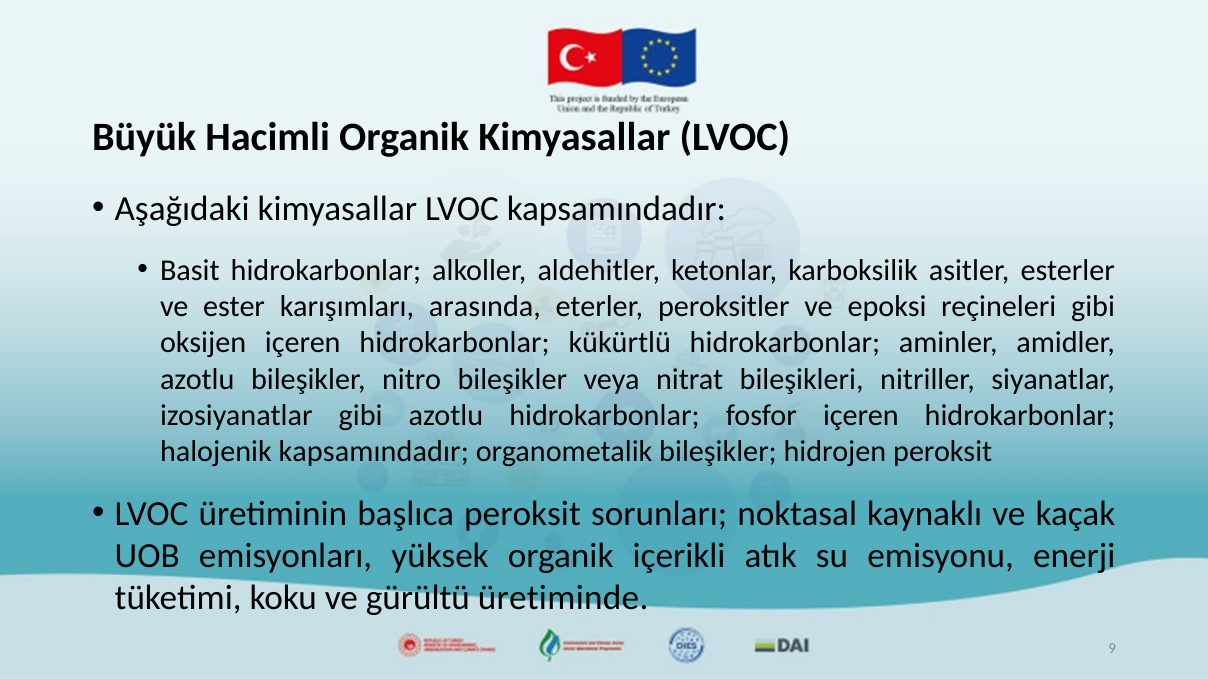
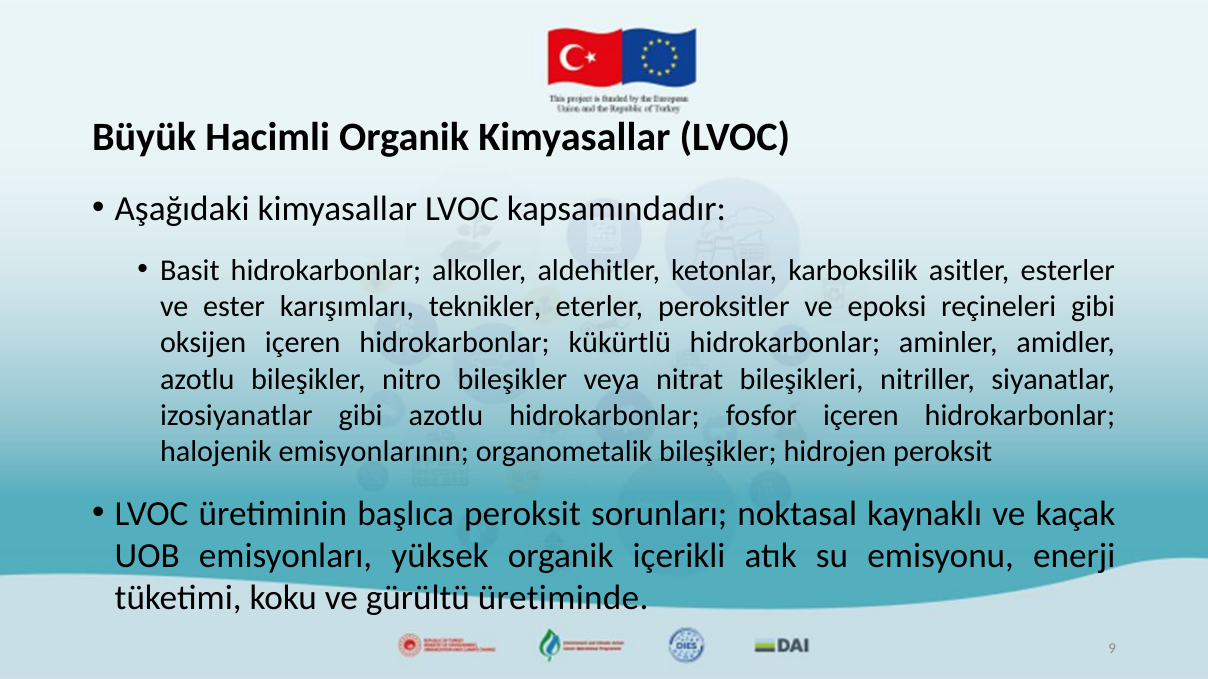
arasında: arasında -> teknikler
halojenik kapsamındadır: kapsamındadır -> emisyonlarının
